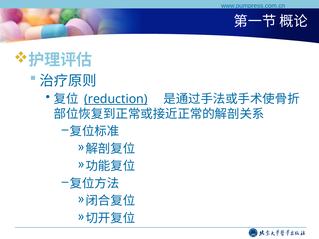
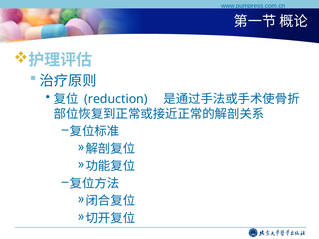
reduction underline: present -> none
